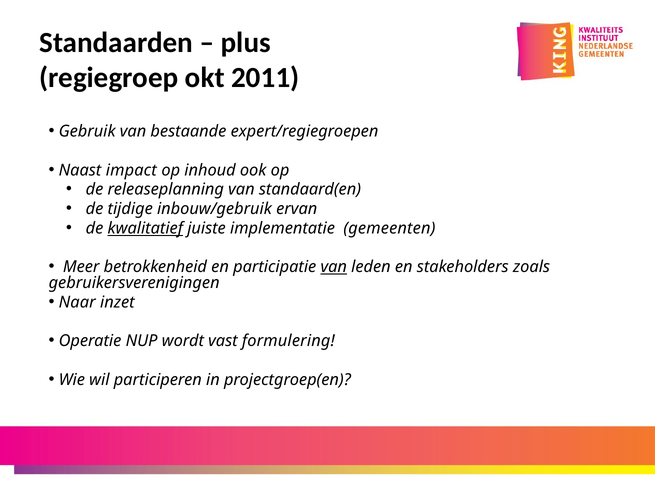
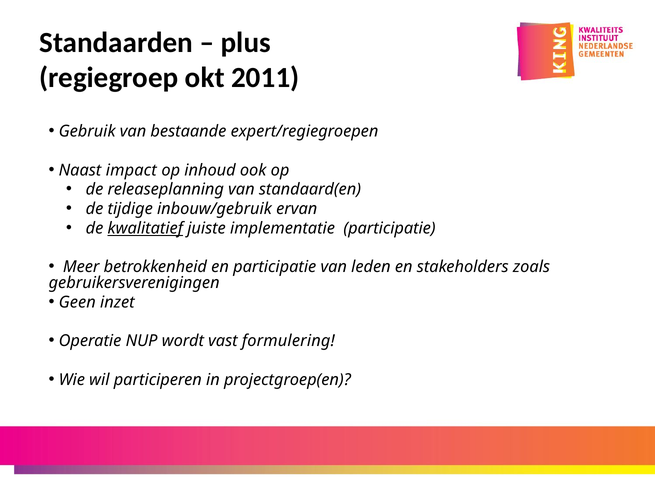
implementatie gemeenten: gemeenten -> participatie
van at (334, 267) underline: present -> none
Naar: Naar -> Geen
